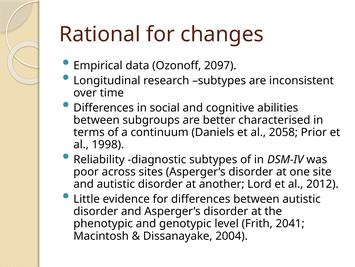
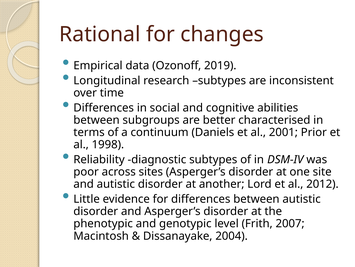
2097: 2097 -> 2019
2058: 2058 -> 2001
2041: 2041 -> 2007
